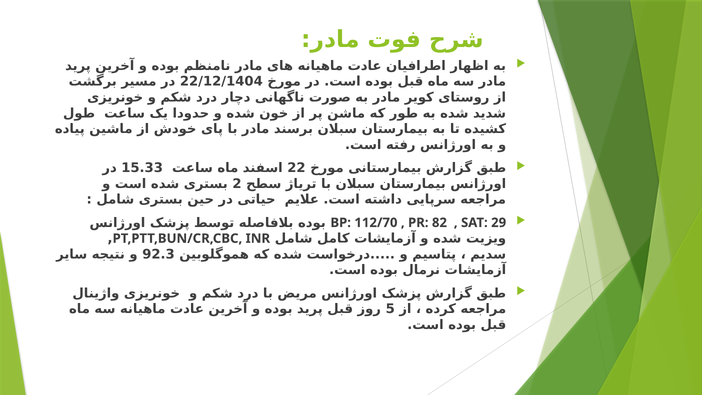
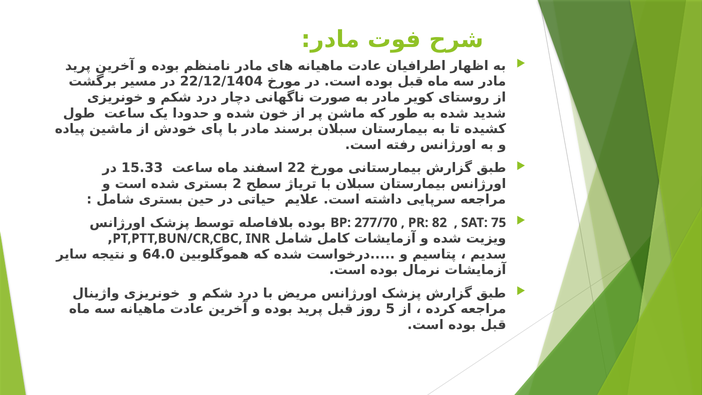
112/70: 112/70 -> 277/70
29: 29 -> 75
92.3: 92.3 -> 64.0
